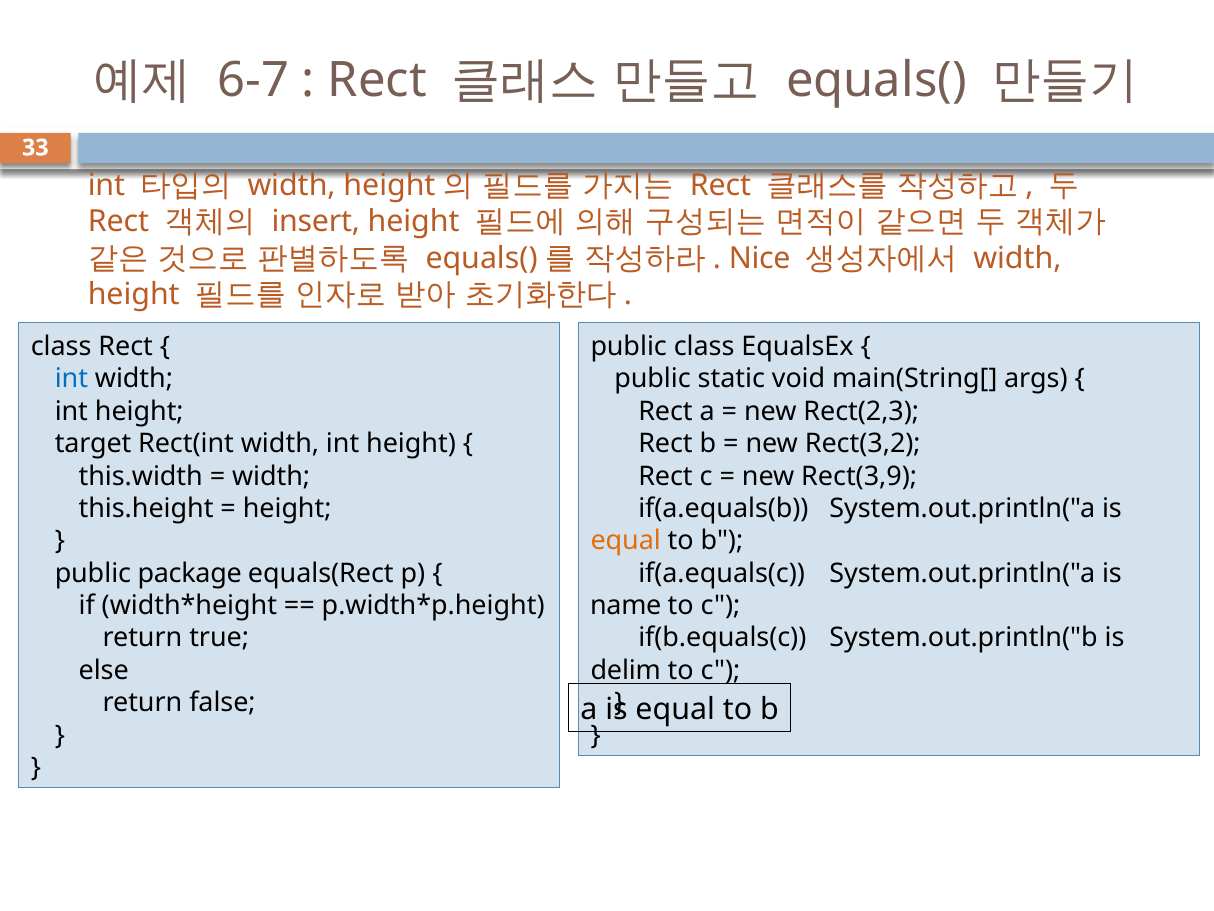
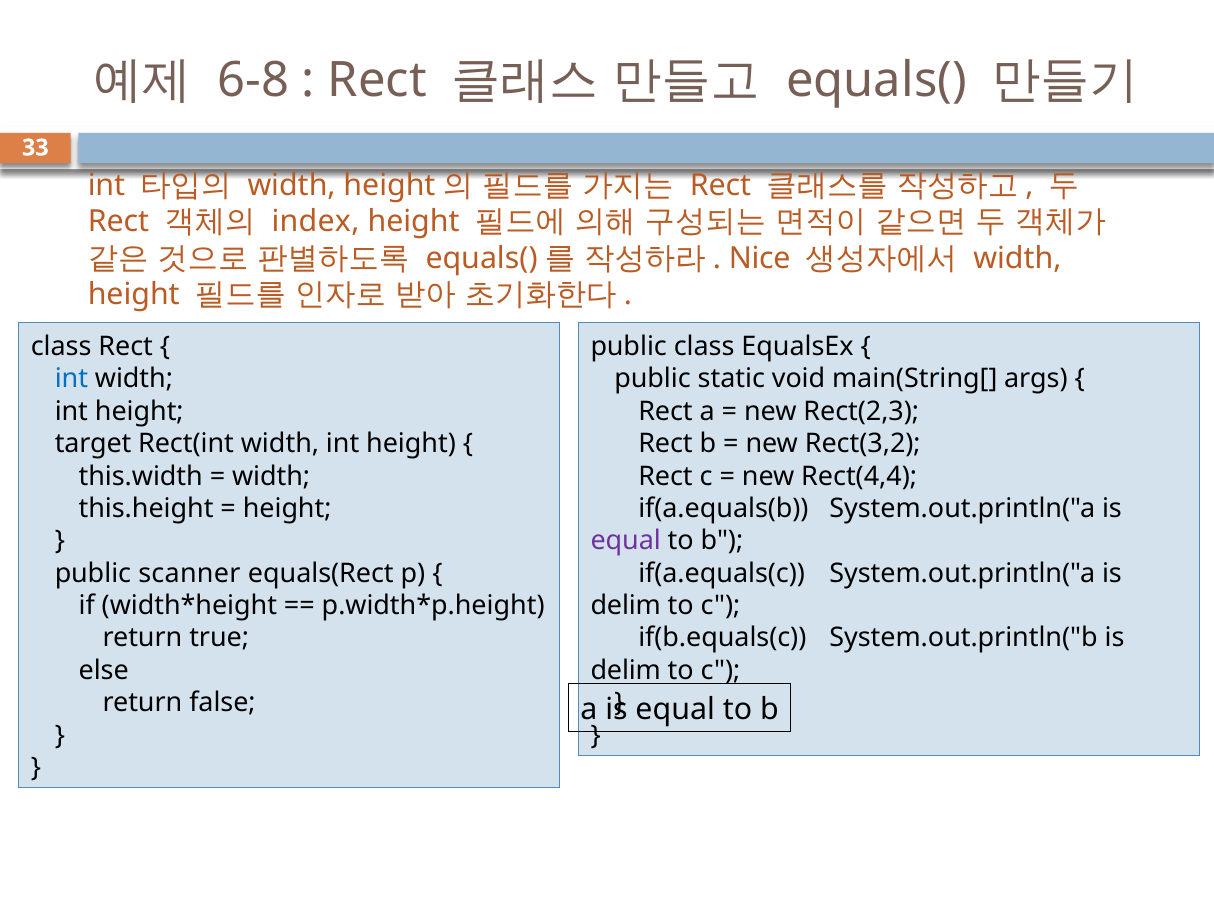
6-7: 6-7 -> 6-8
insert: insert -> index
Rect(3,9: Rect(3,9 -> Rect(4,4
equal at (626, 541) colour: orange -> purple
package: package -> scanner
name at (626, 605): name -> delim
